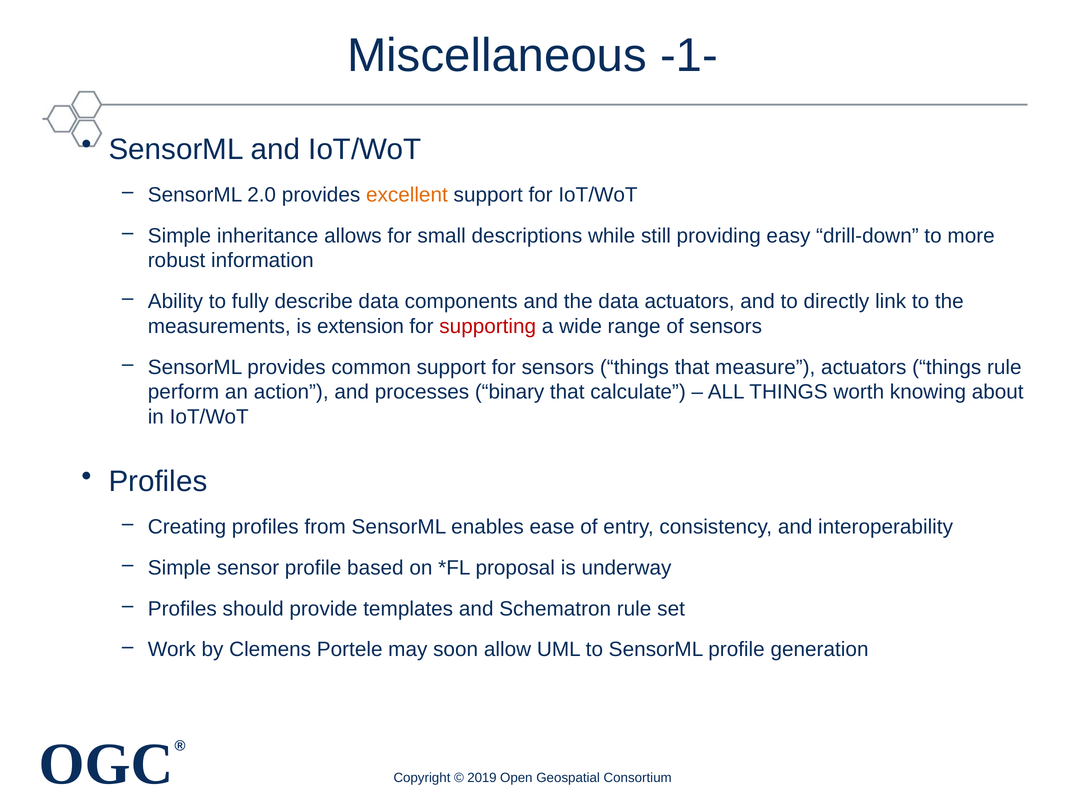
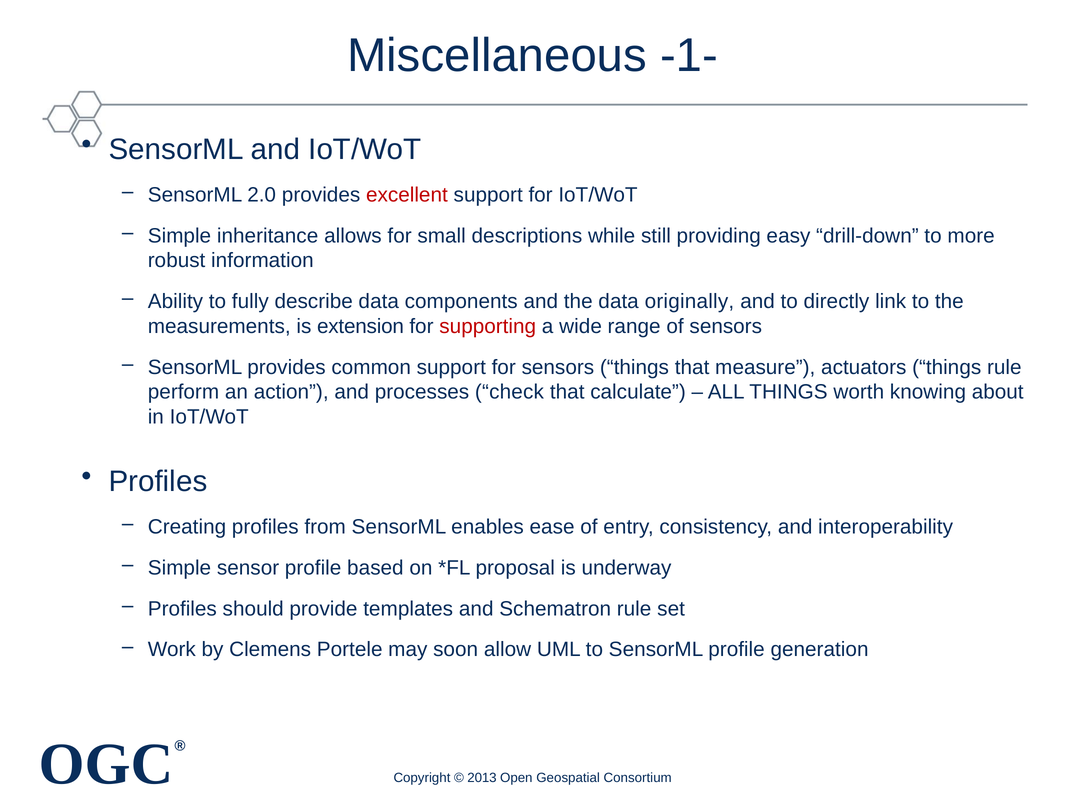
excellent colour: orange -> red
data actuators: actuators -> originally
binary: binary -> check
2019: 2019 -> 2013
